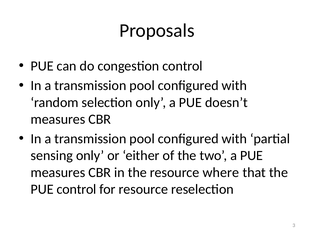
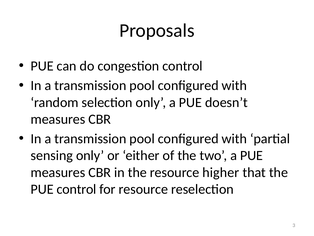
where: where -> higher
